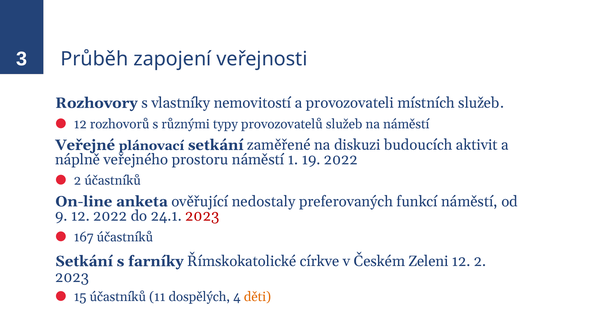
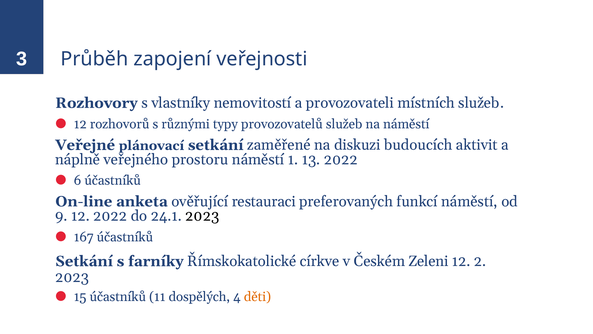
19: 19 -> 13
2 at (77, 180): 2 -> 6
nedostaly: nedostaly -> restauraci
2023 at (202, 216) colour: red -> black
